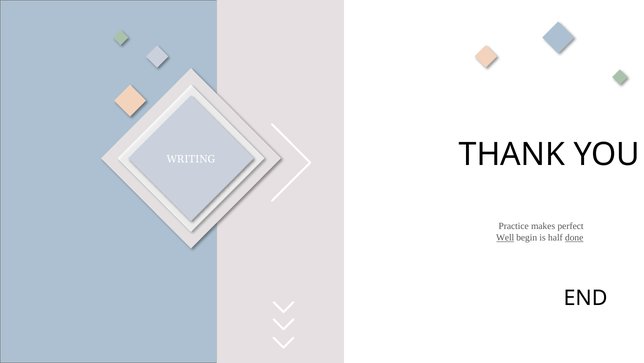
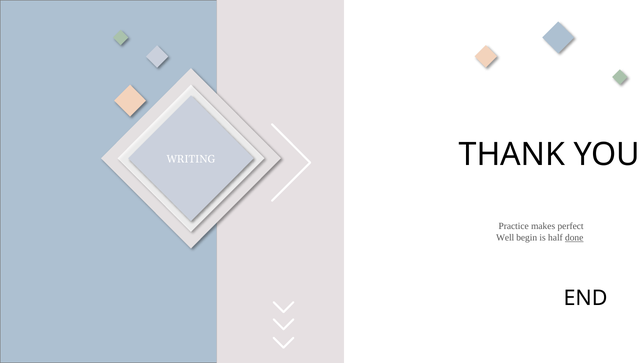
Well underline: present -> none
